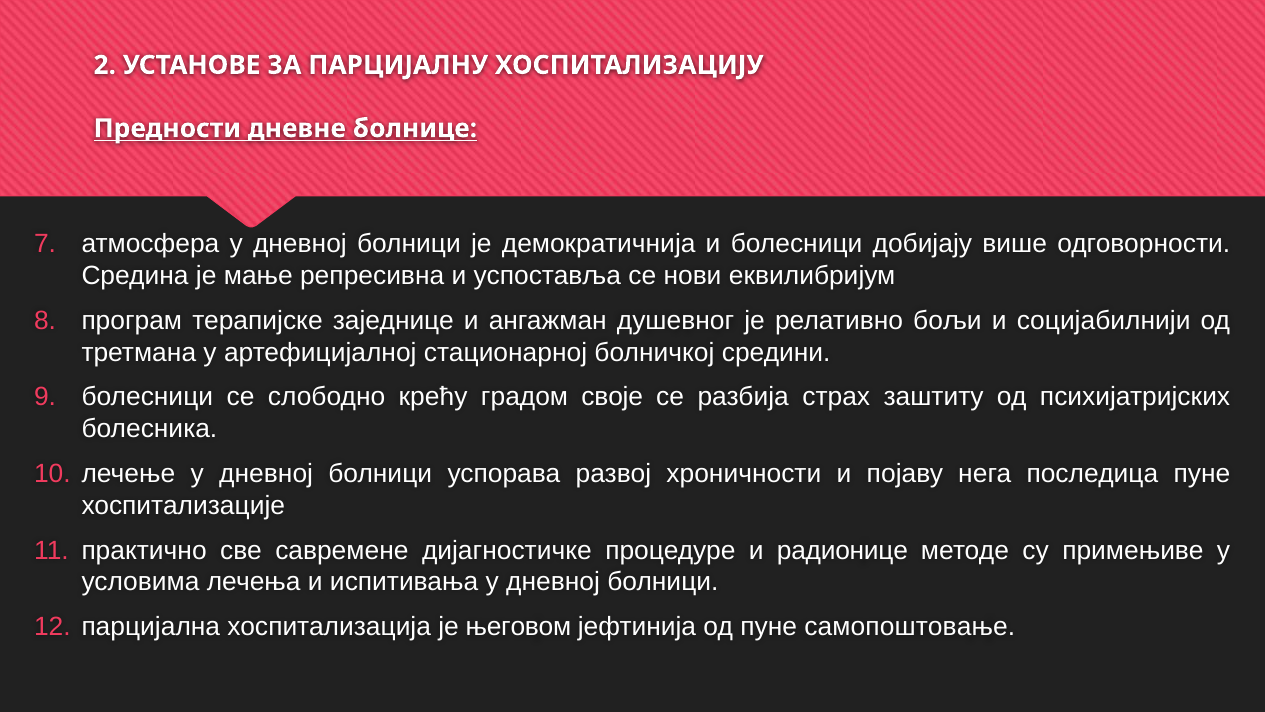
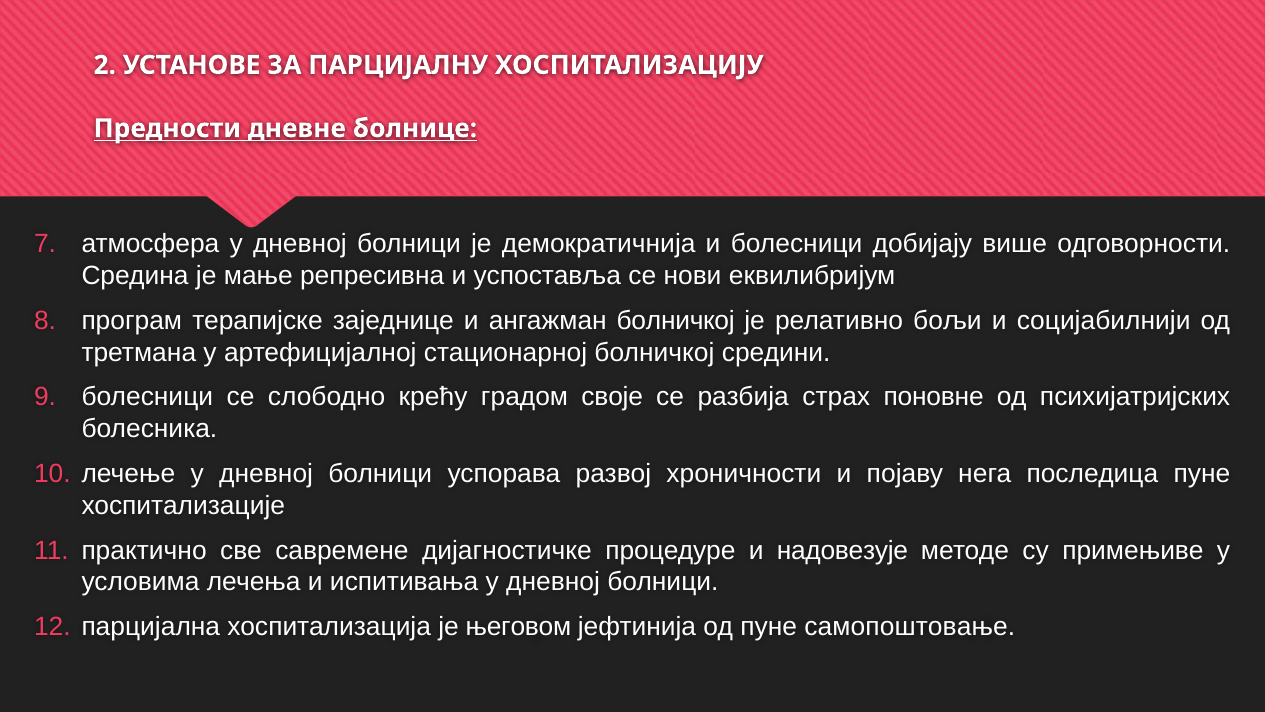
ангажман душевног: душевног -> болничкој
заштиту: заштиту -> поновне
радионице: радионице -> надовезује
